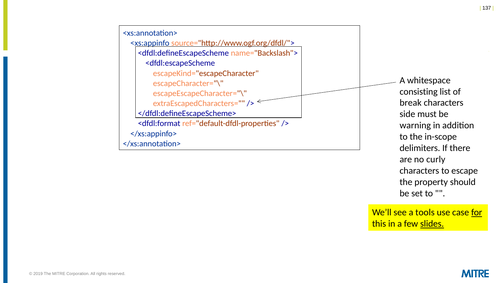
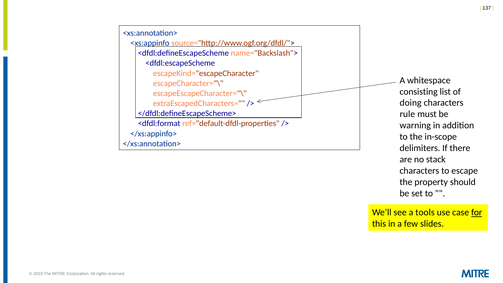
break: break -> doing
side: side -> rule
curly: curly -> stack
slides underline: present -> none
